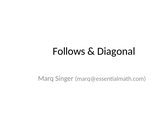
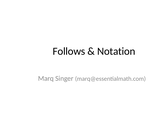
Diagonal: Diagonal -> Notation
